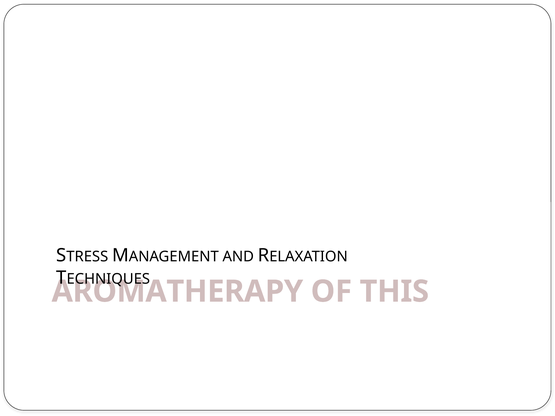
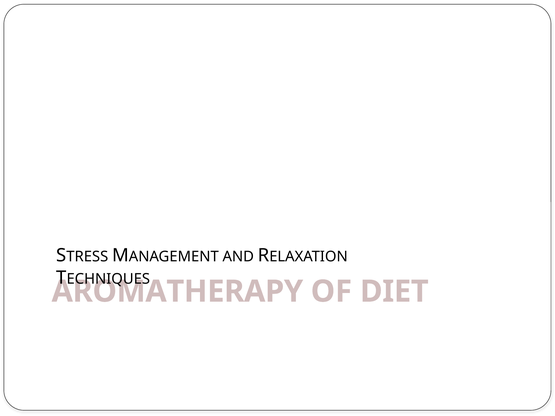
THIS: THIS -> DIET
